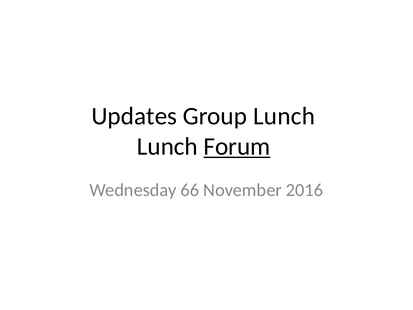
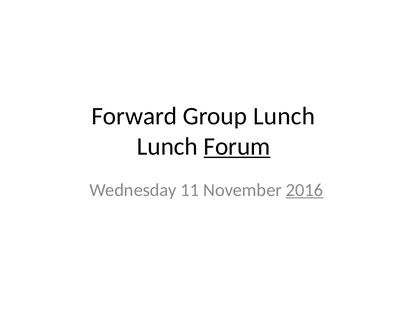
Updates: Updates -> Forward
66: 66 -> 11
2016 underline: none -> present
